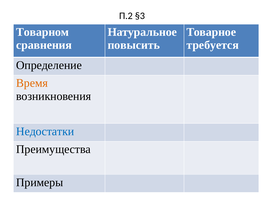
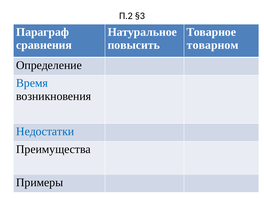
Товарном: Товарном -> Параграф
требуется: требуется -> товарном
Время colour: orange -> blue
